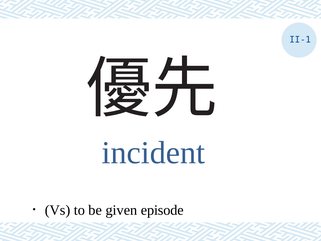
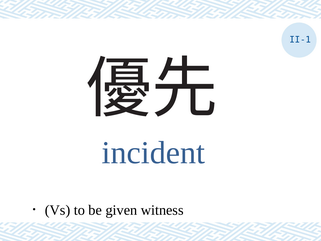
episode: episode -> witness
